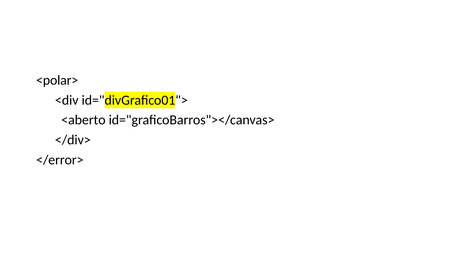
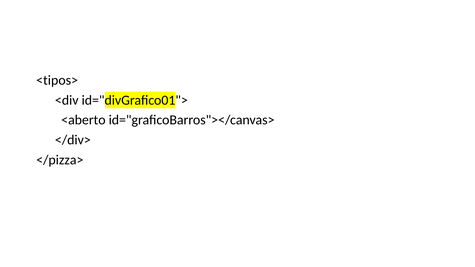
<polar>: <polar> -> <tipos>
</error>: </error> -> </pizza>
